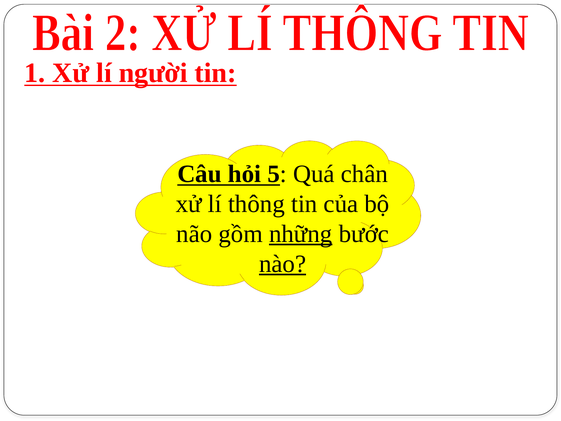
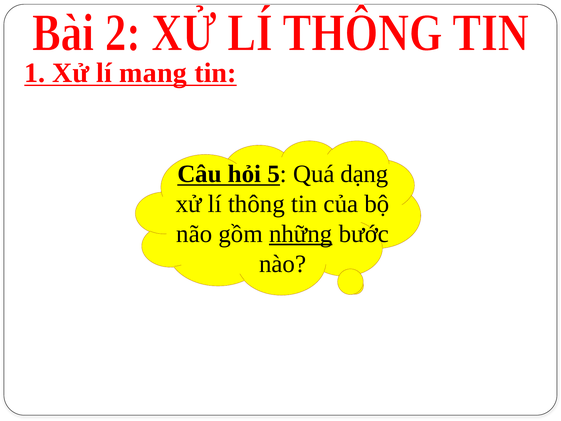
người: người -> mang
chân: chân -> dạng
nào underline: present -> none
